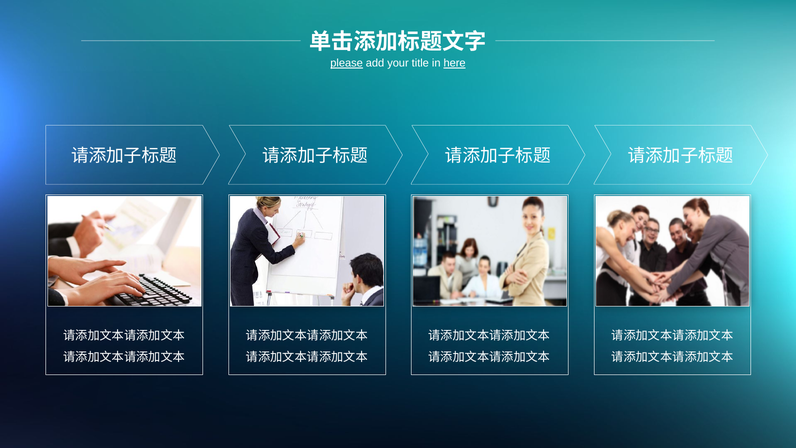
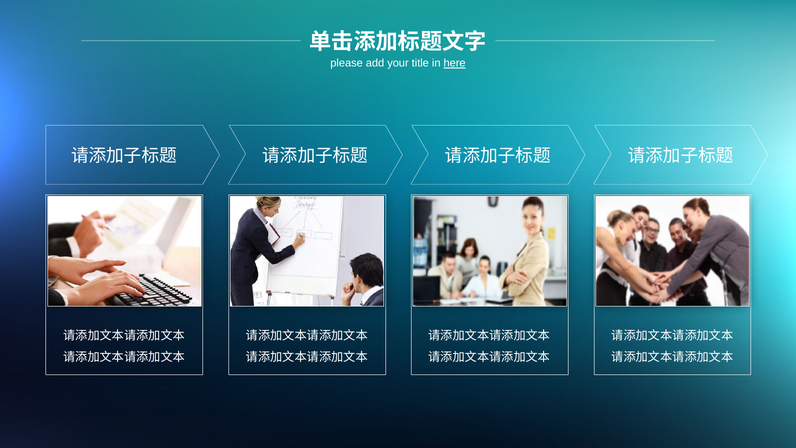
please underline: present -> none
